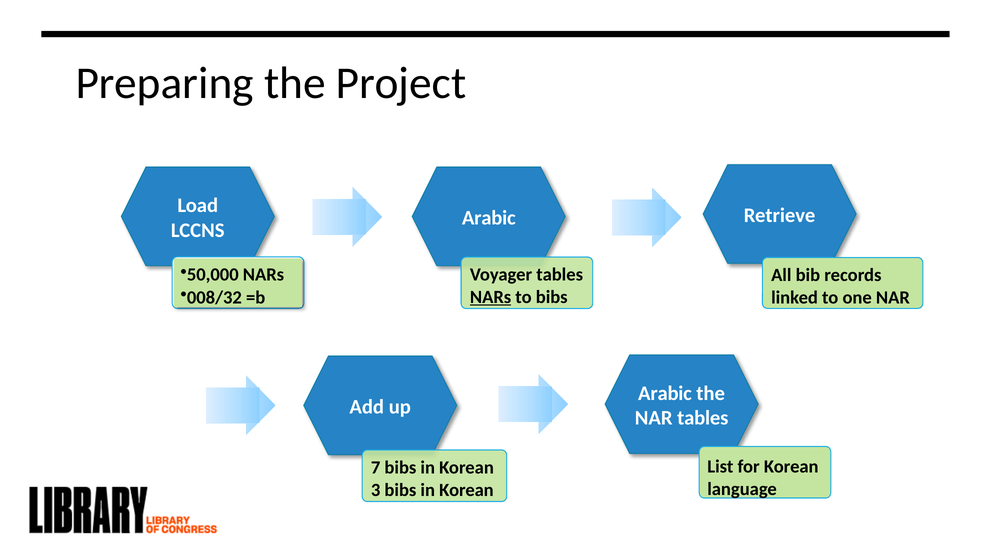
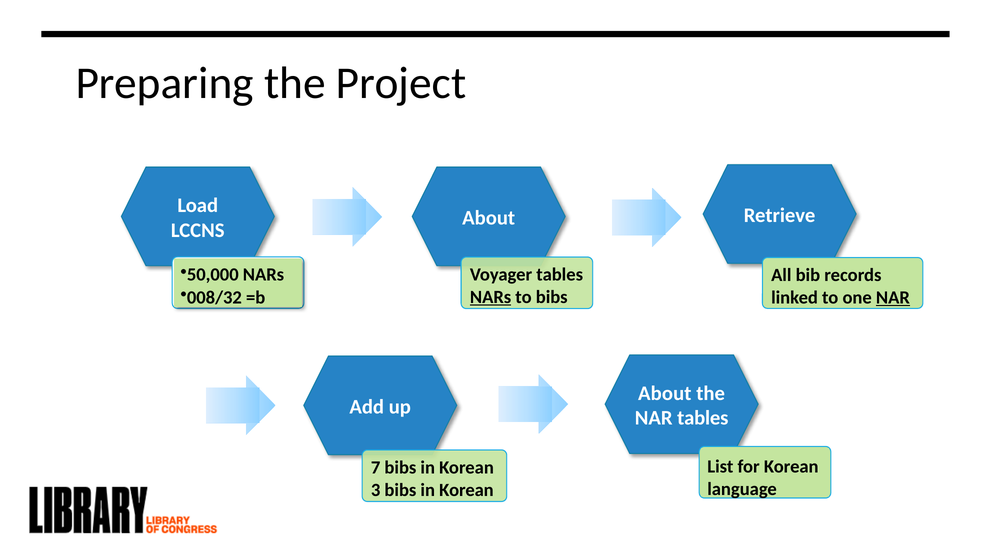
Arabic at (489, 218): Arabic -> About
NAR at (893, 297) underline: none -> present
Arabic at (665, 393): Arabic -> About
